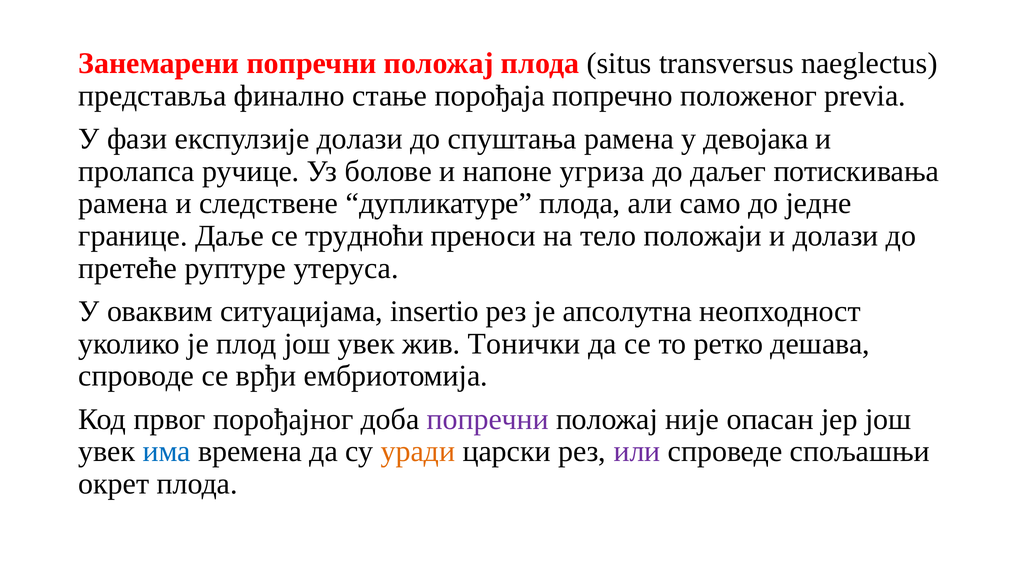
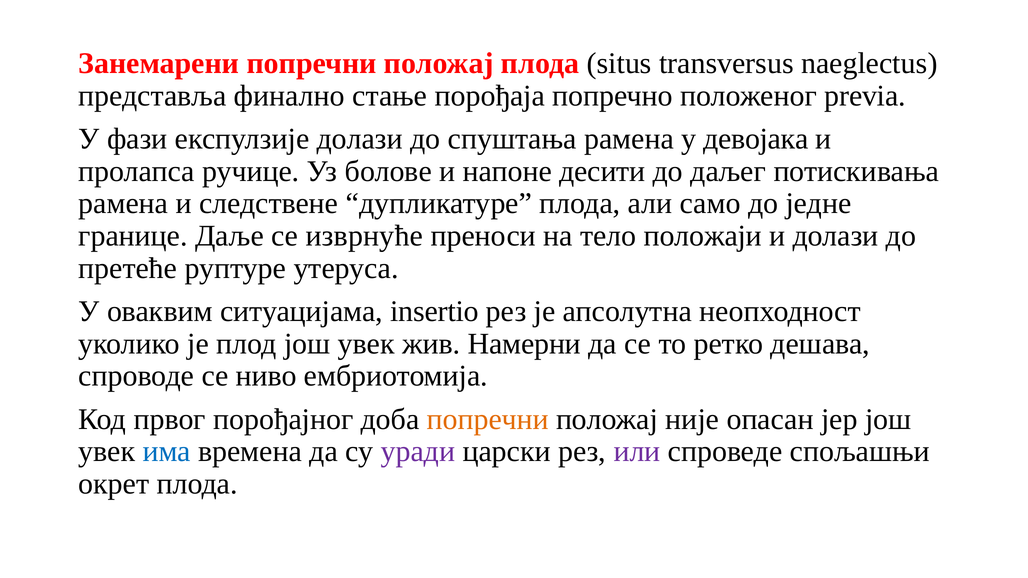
угриза: угриза -> десити
трудноћи: трудноћи -> изврнуће
Тонички: Тонички -> Намерни
врђи: врђи -> ниво
попречни at (488, 419) colour: purple -> orange
уради colour: orange -> purple
